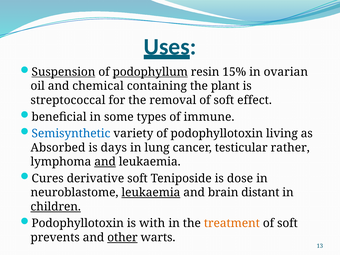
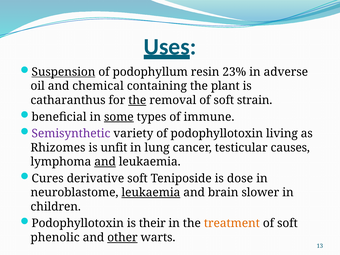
podophyllum underline: present -> none
15%: 15% -> 23%
ovarian: ovarian -> adverse
streptococcal: streptococcal -> catharanthus
the at (137, 100) underline: none -> present
effect: effect -> strain
some underline: none -> present
Semisynthetic colour: blue -> purple
Absorbed: Absorbed -> Rhizomes
days: days -> unfit
rather: rather -> causes
distant: distant -> slower
children underline: present -> none
with: with -> their
prevents: prevents -> phenolic
